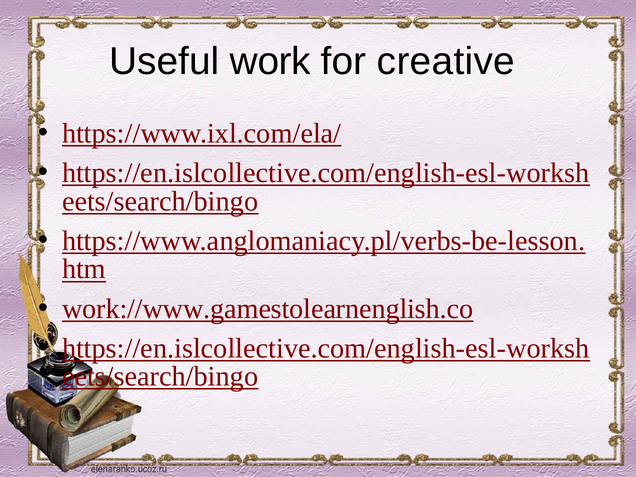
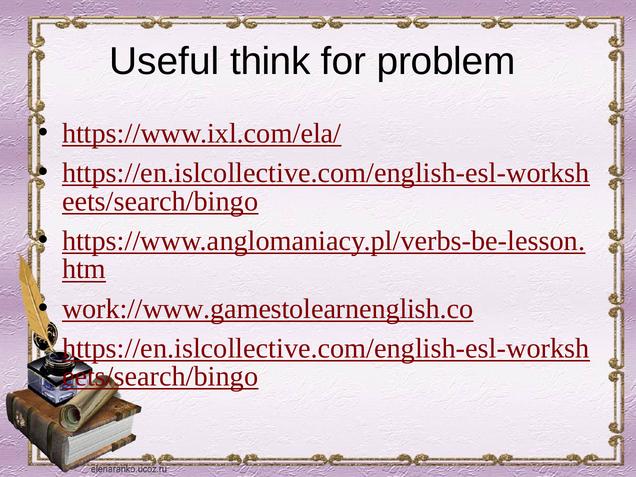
work: work -> think
creative: creative -> problem
